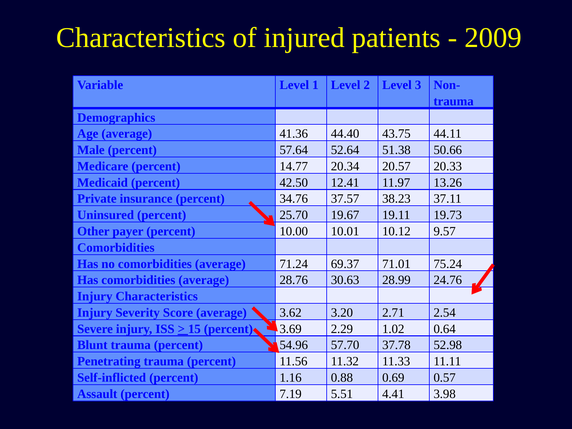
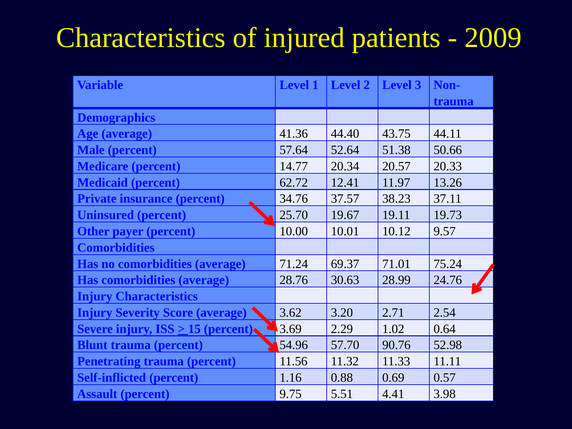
42.50: 42.50 -> 62.72
37.78: 37.78 -> 90.76
7.19: 7.19 -> 9.75
